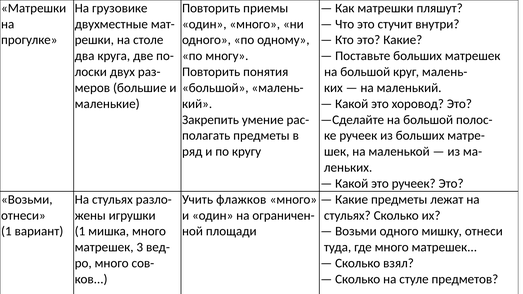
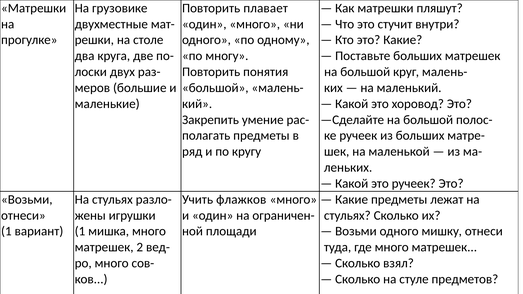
приемы: приемы -> плавает
3: 3 -> 2
